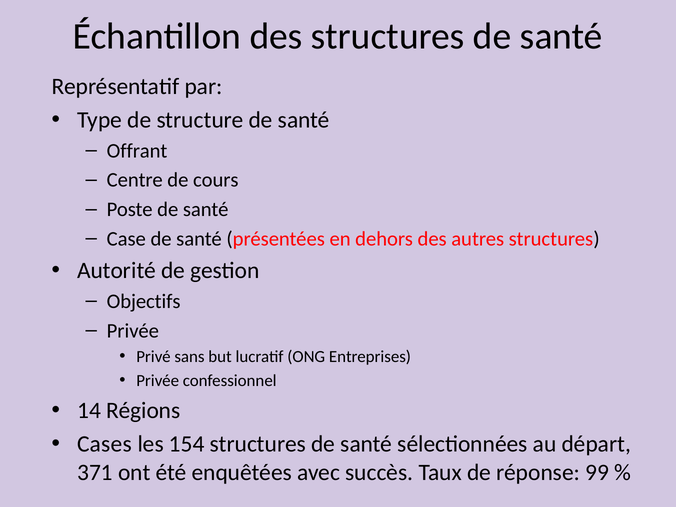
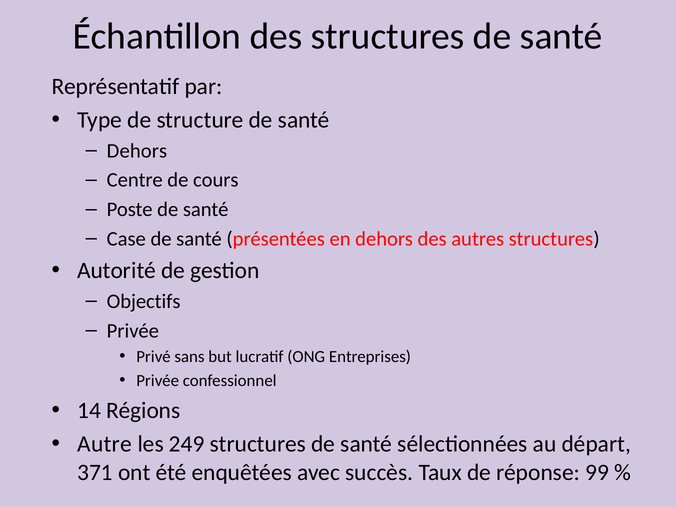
Offrant at (137, 151): Offrant -> Dehors
Cases: Cases -> Autre
154: 154 -> 249
